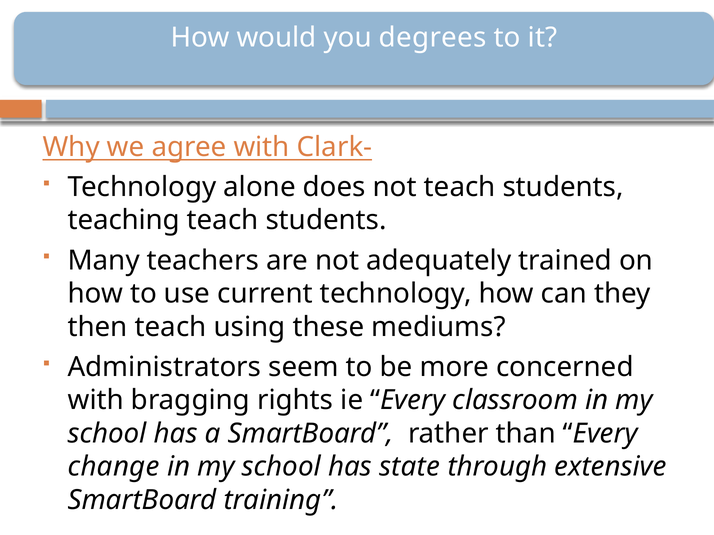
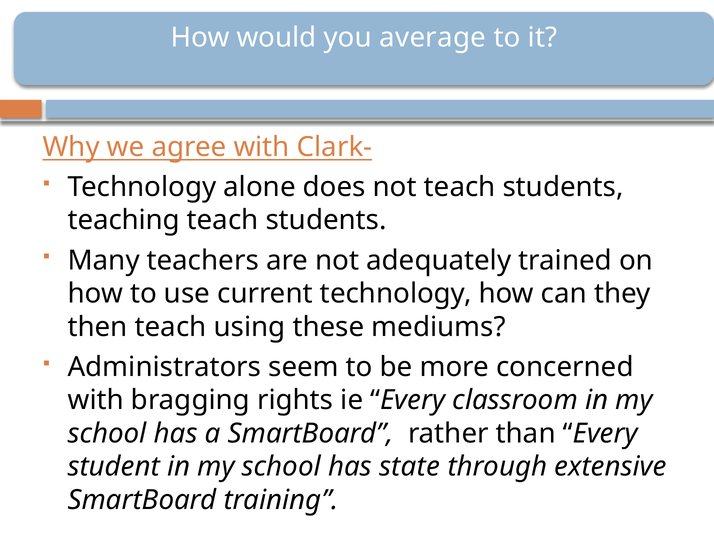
degrees: degrees -> average
change: change -> student
